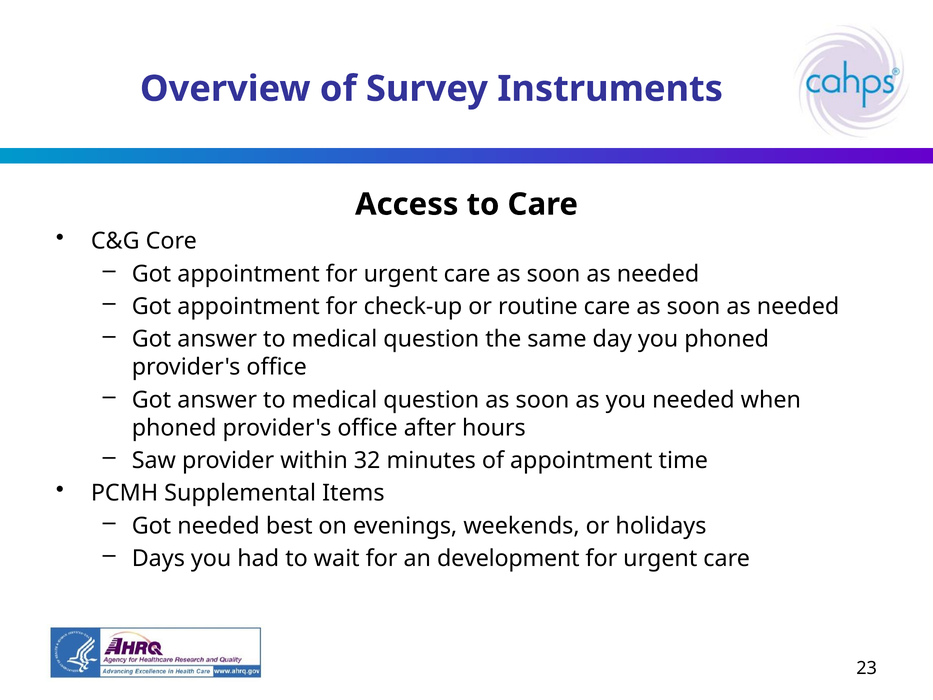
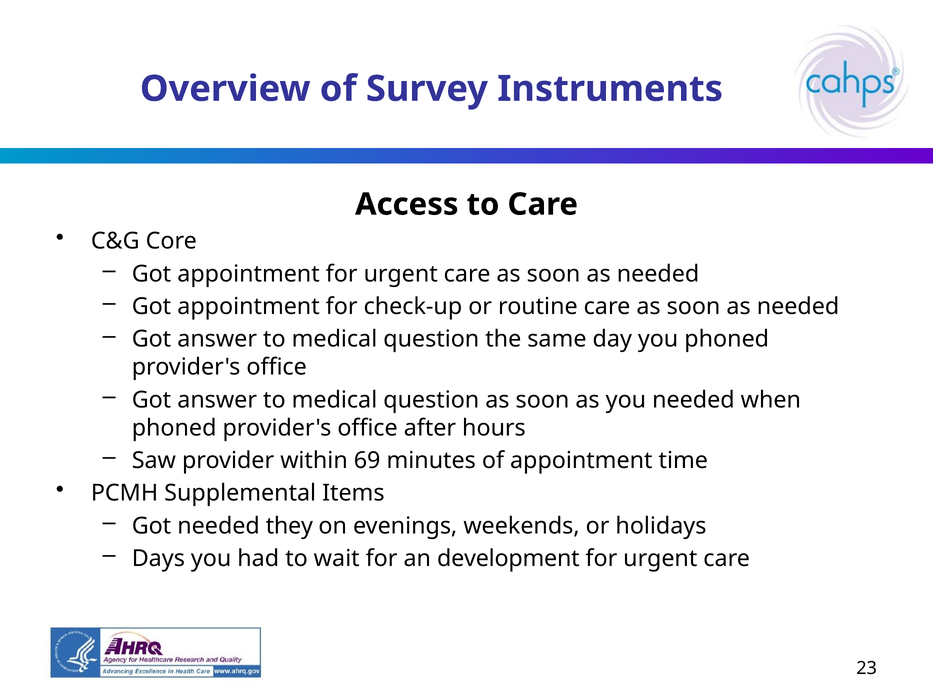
32: 32 -> 69
best: best -> they
